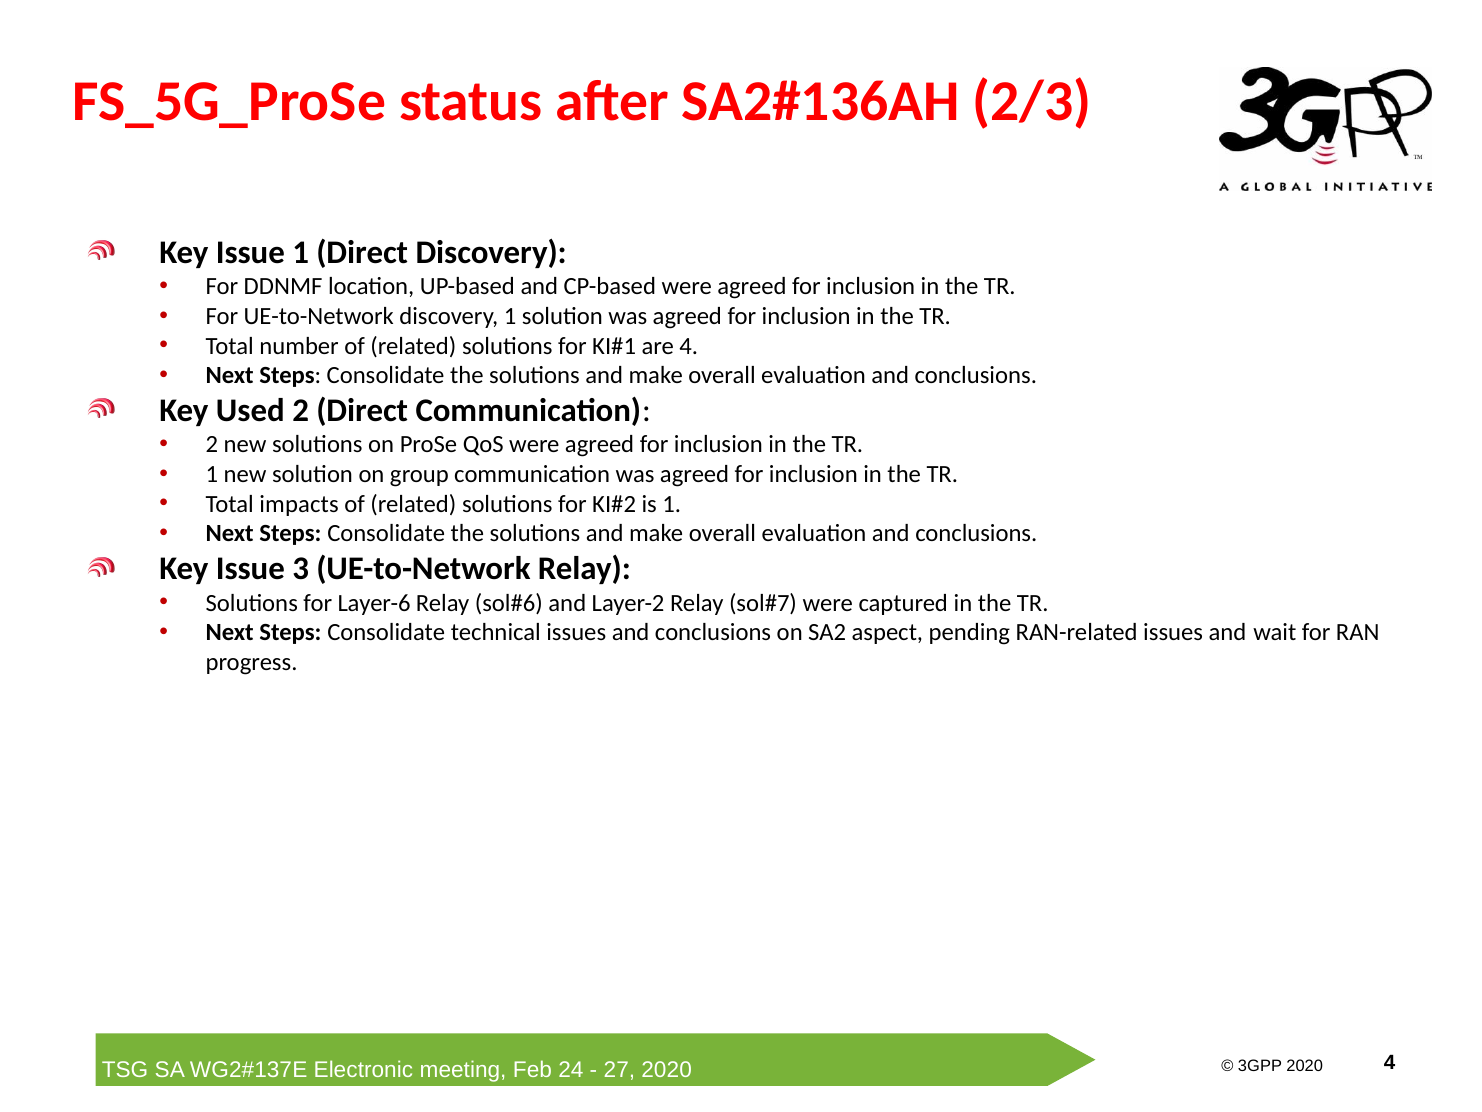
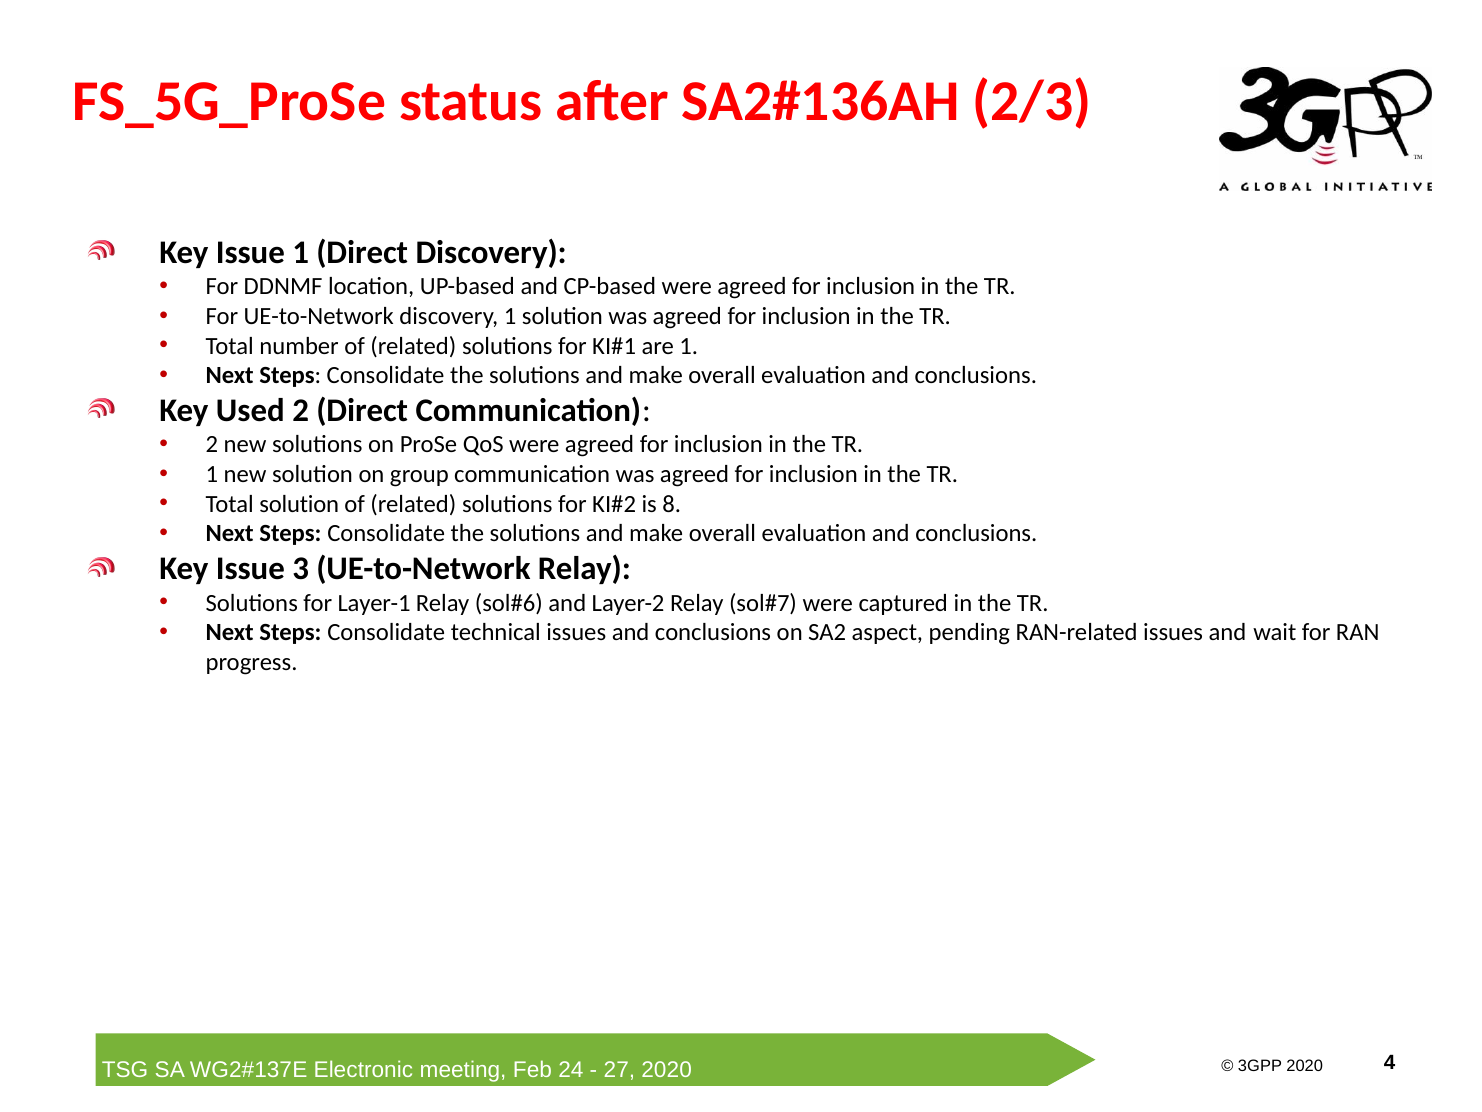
are 4: 4 -> 1
Total impacts: impacts -> solution
is 1: 1 -> 8
Layer-6: Layer-6 -> Layer-1
